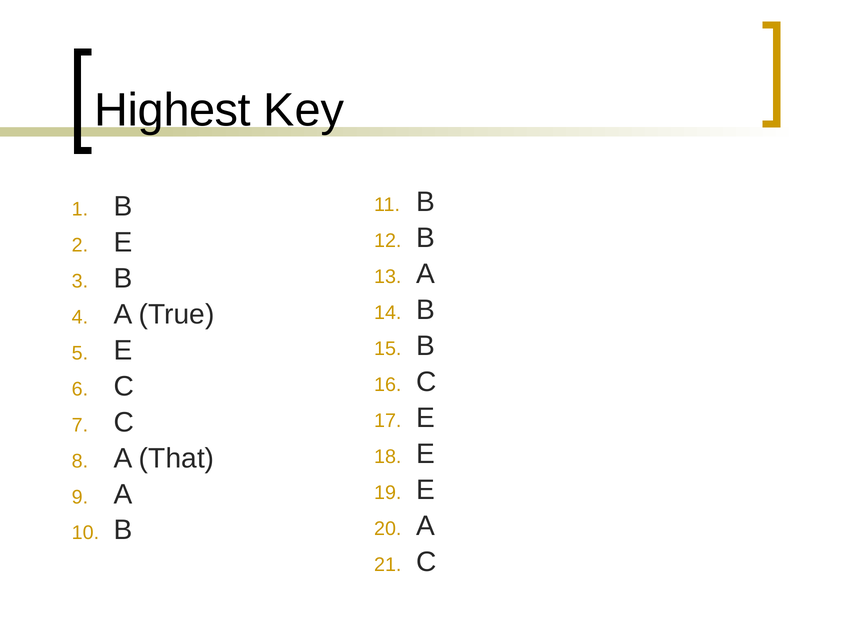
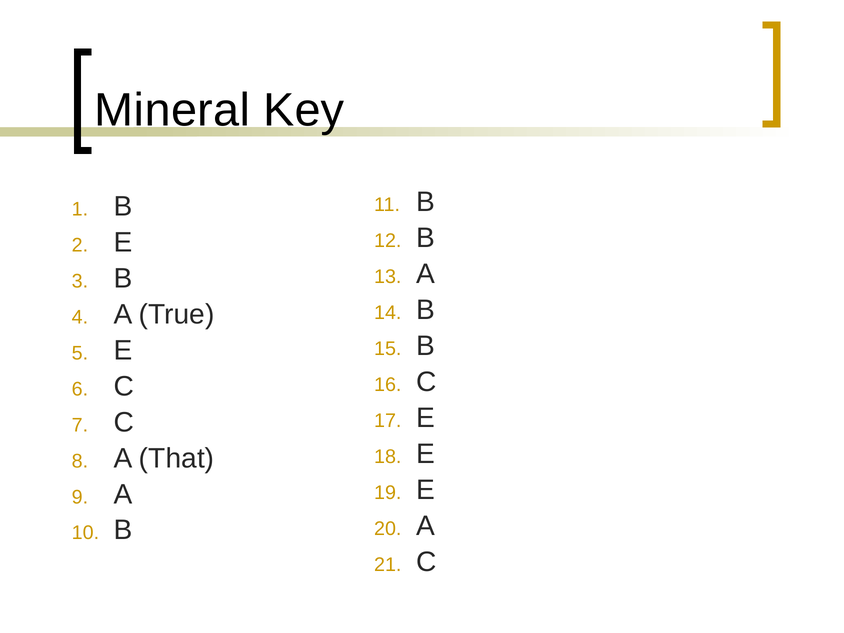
Highest: Highest -> Mineral
